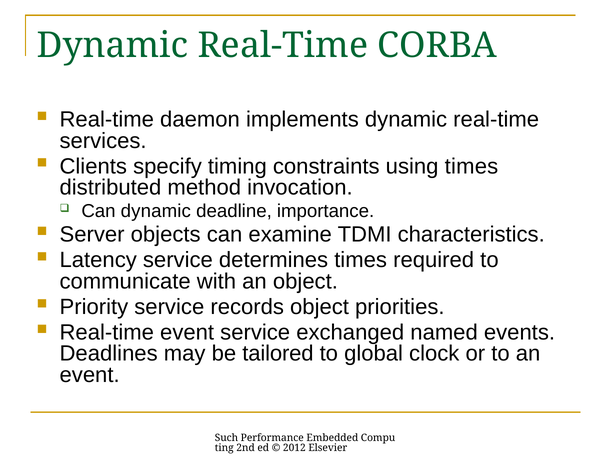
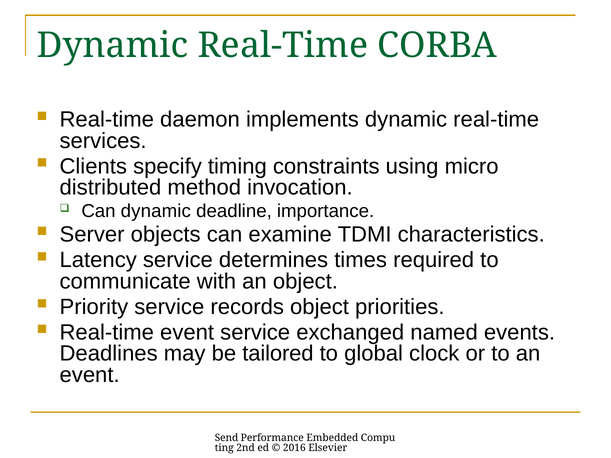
using times: times -> micro
Such: Such -> Send
2012: 2012 -> 2016
